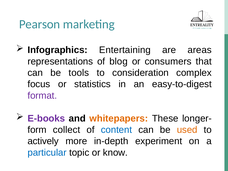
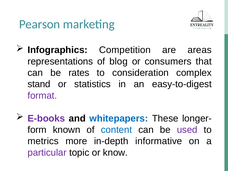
Entertaining: Entertaining -> Competition
tools: tools -> rates
focus: focus -> stand
whitepapers colour: orange -> blue
collect: collect -> known
used colour: orange -> purple
actively: actively -> metrics
experiment: experiment -> informative
particular colour: blue -> purple
